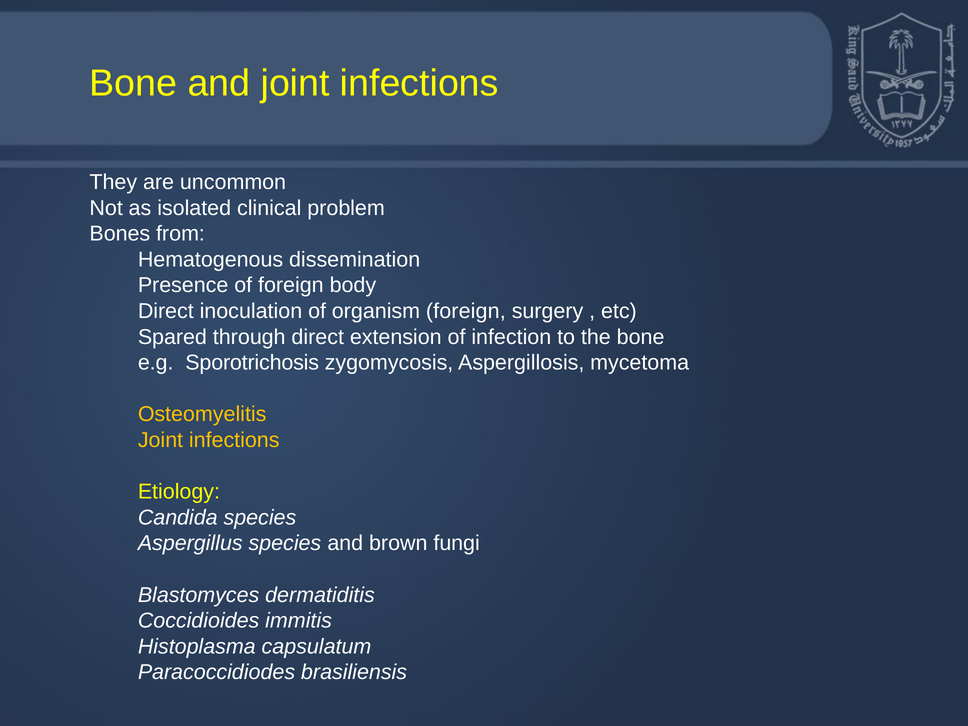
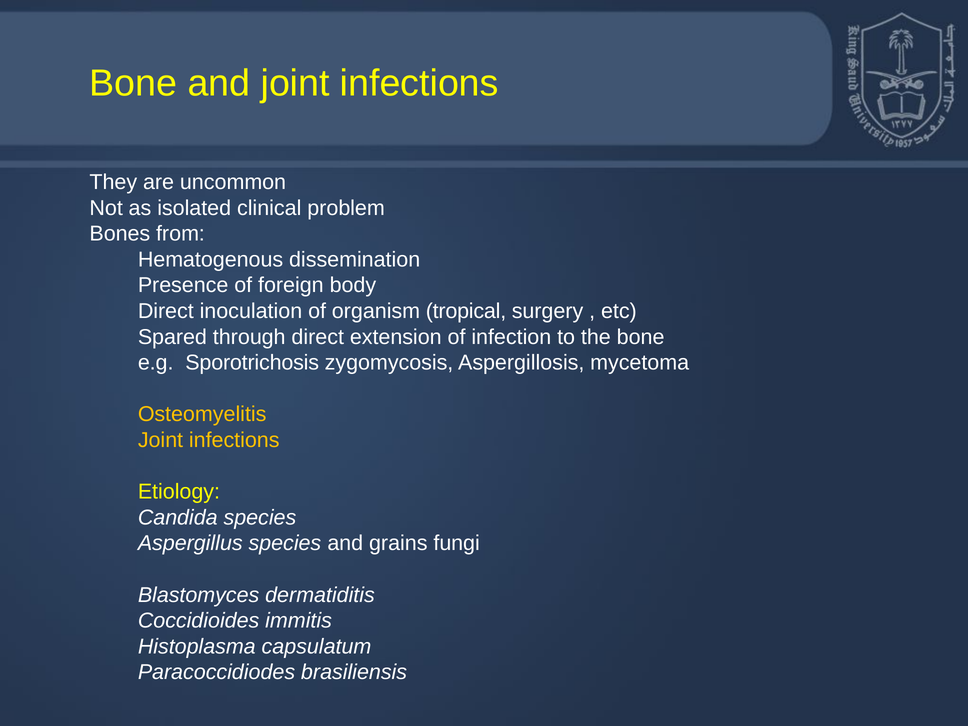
organism foreign: foreign -> tropical
brown: brown -> grains
